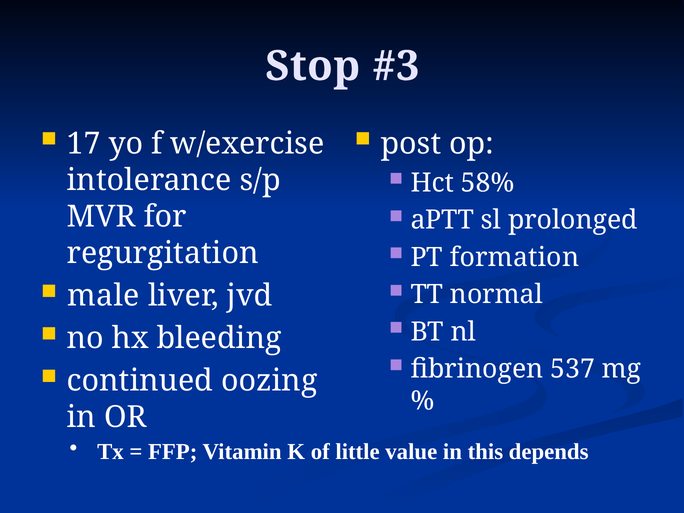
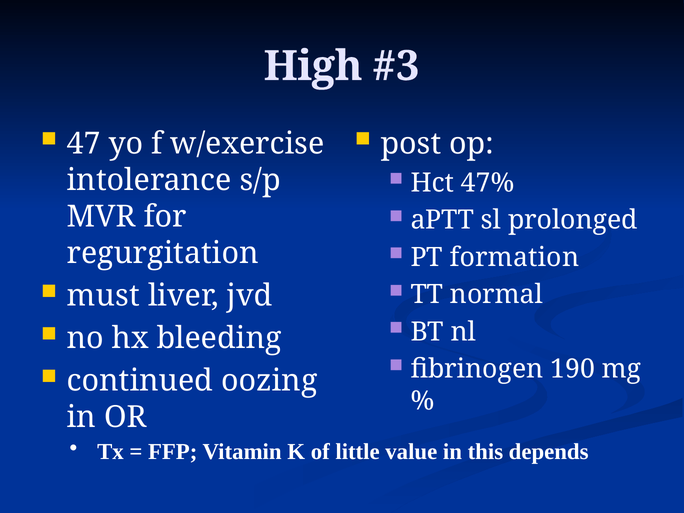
Stop: Stop -> High
17: 17 -> 47
58%: 58% -> 47%
male: male -> must
537: 537 -> 190
